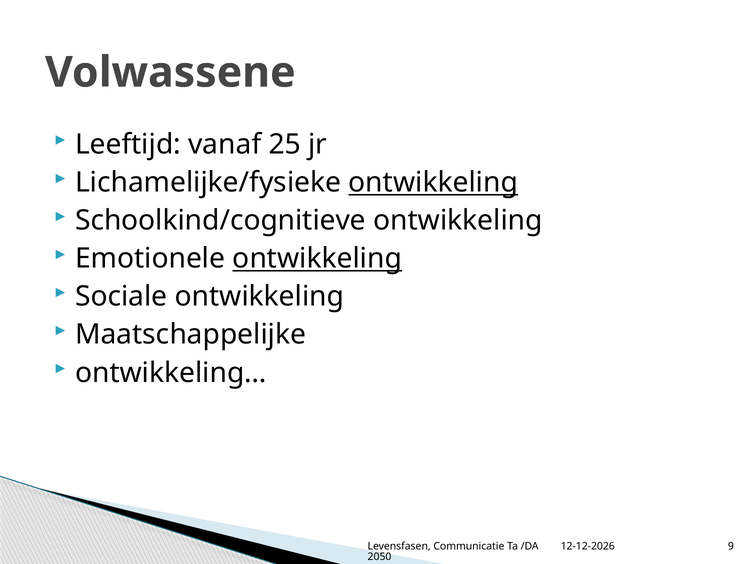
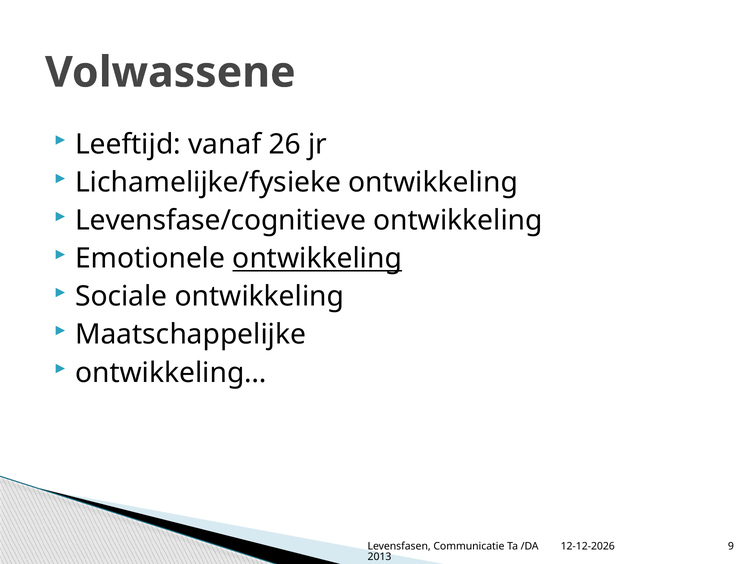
25: 25 -> 26
ontwikkeling at (433, 182) underline: present -> none
Schoolkind/cognitieve: Schoolkind/cognitieve -> Levensfase/cognitieve
2050: 2050 -> 2013
